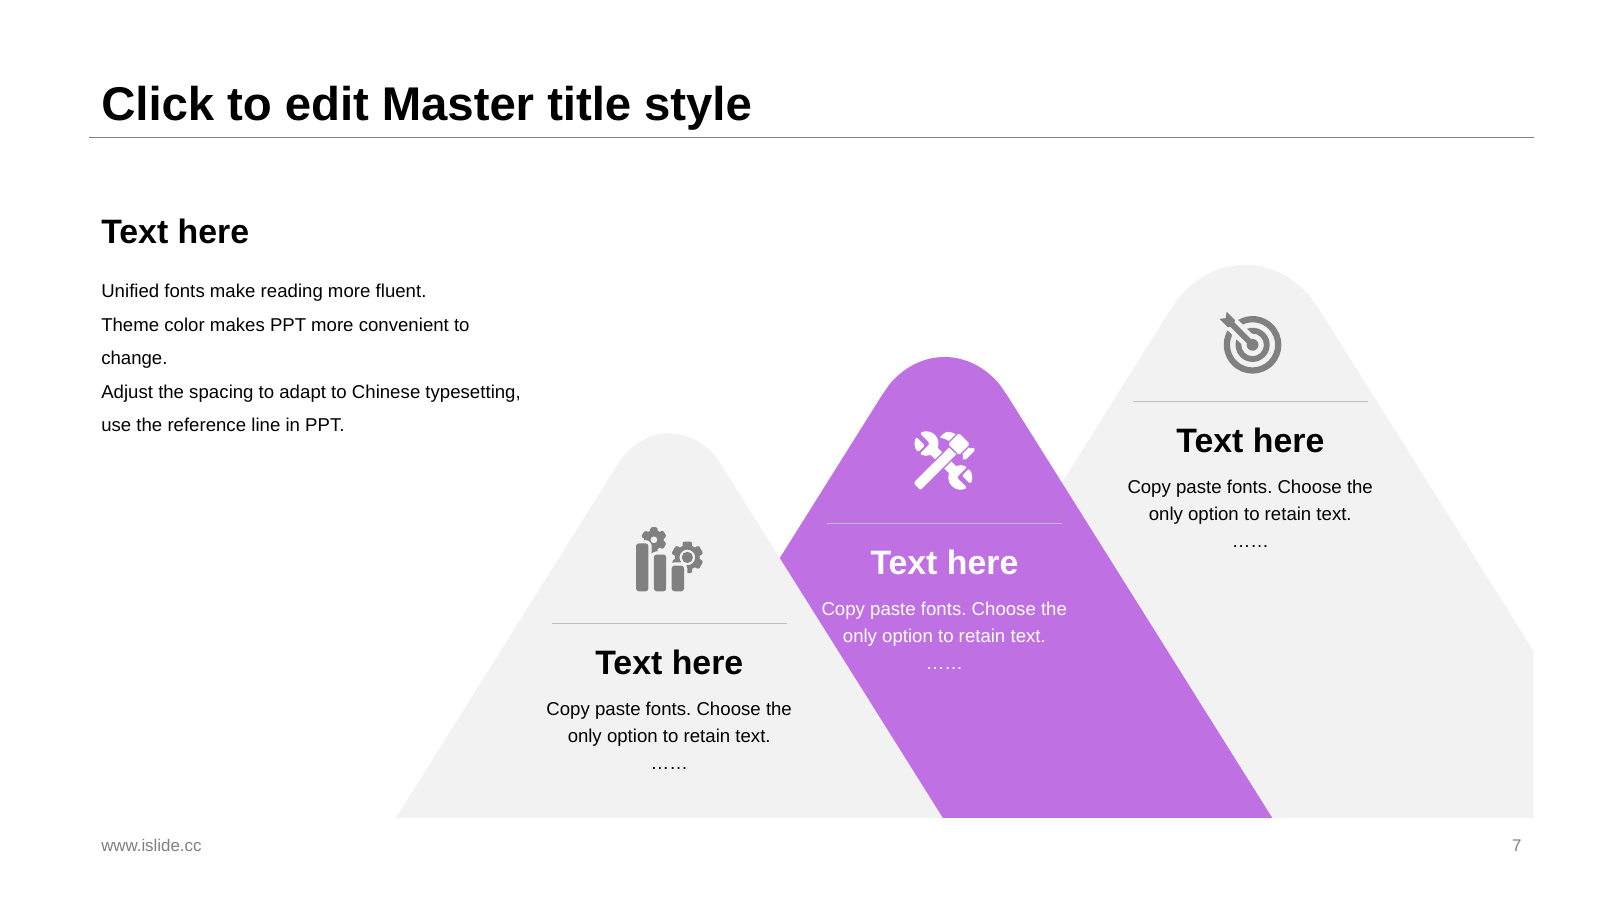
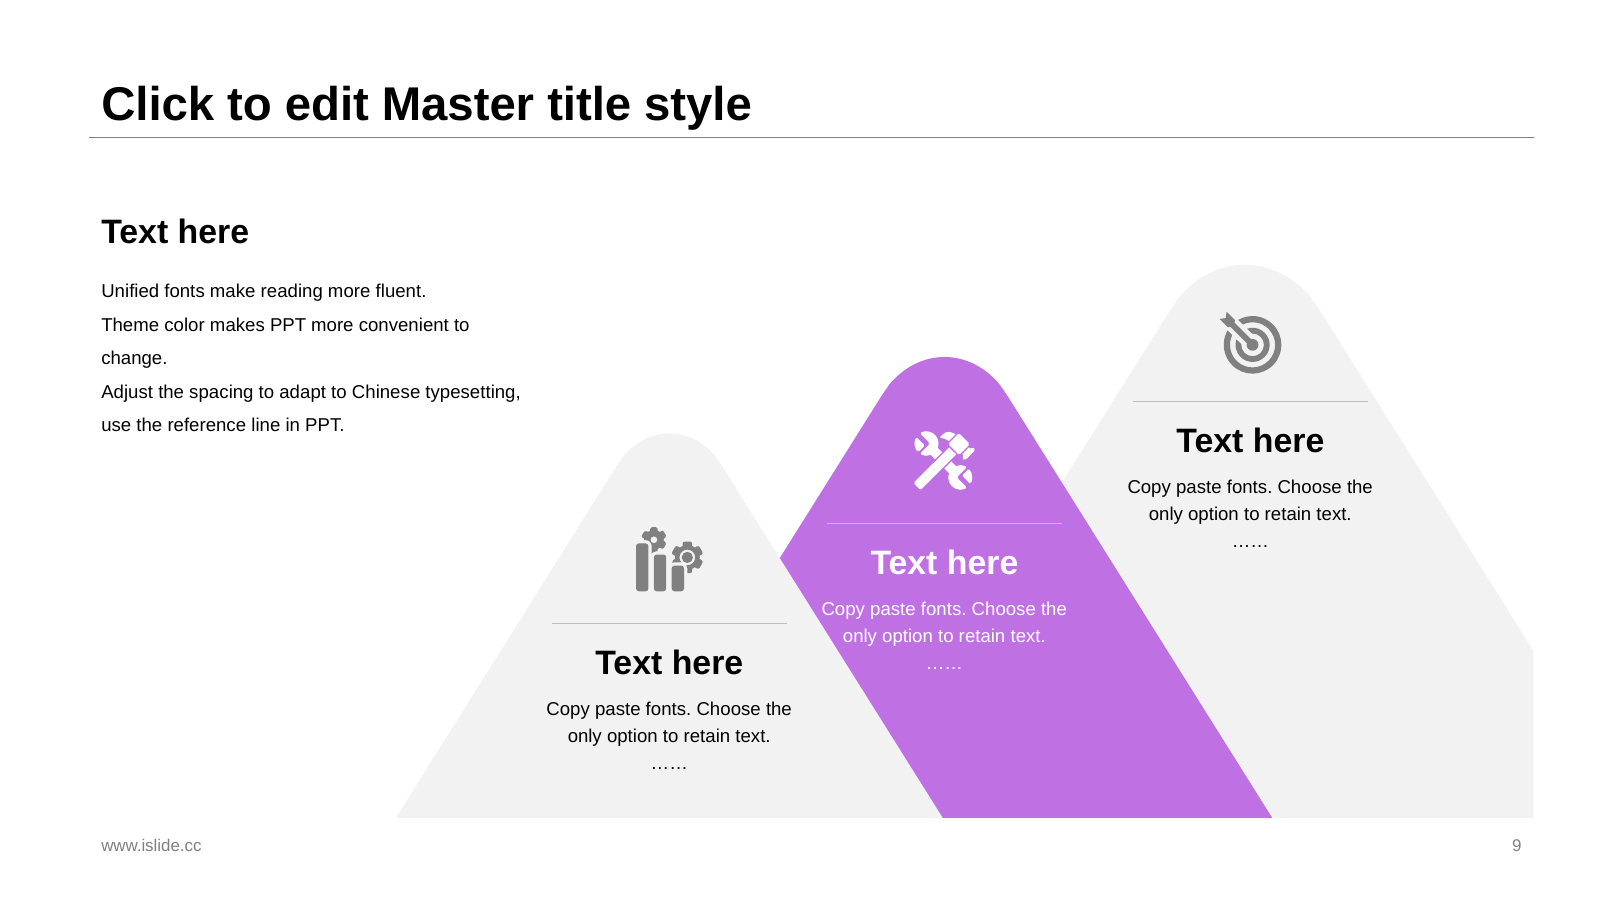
7: 7 -> 9
